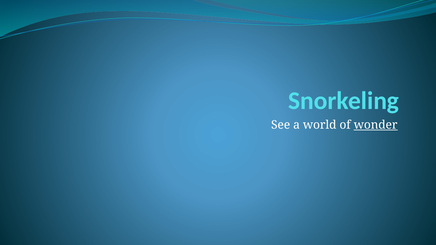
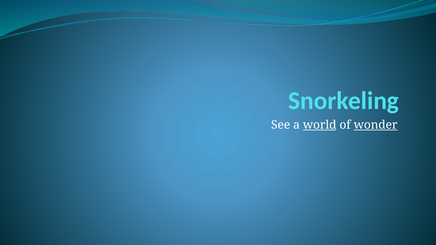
world underline: none -> present
